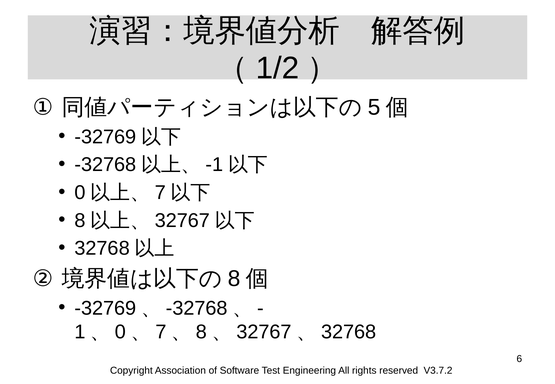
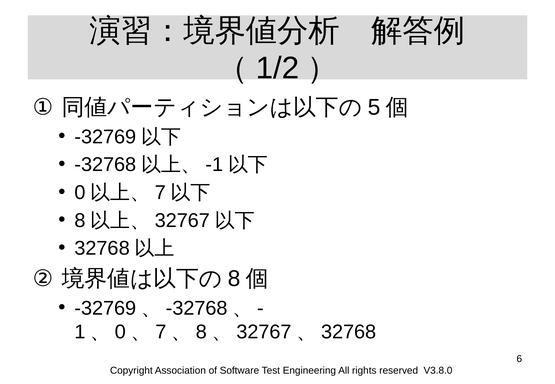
V3.7.2: V3.7.2 -> V3.8.0
